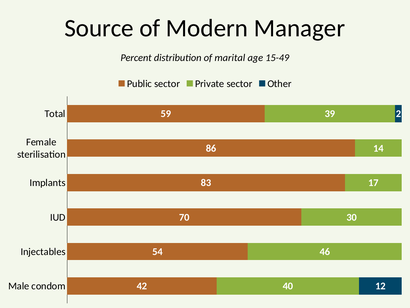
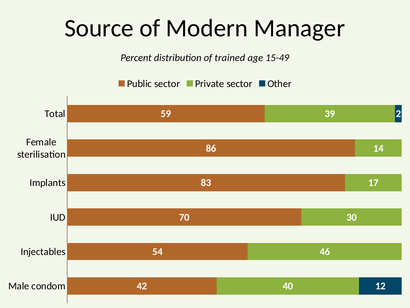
marital: marital -> trained
